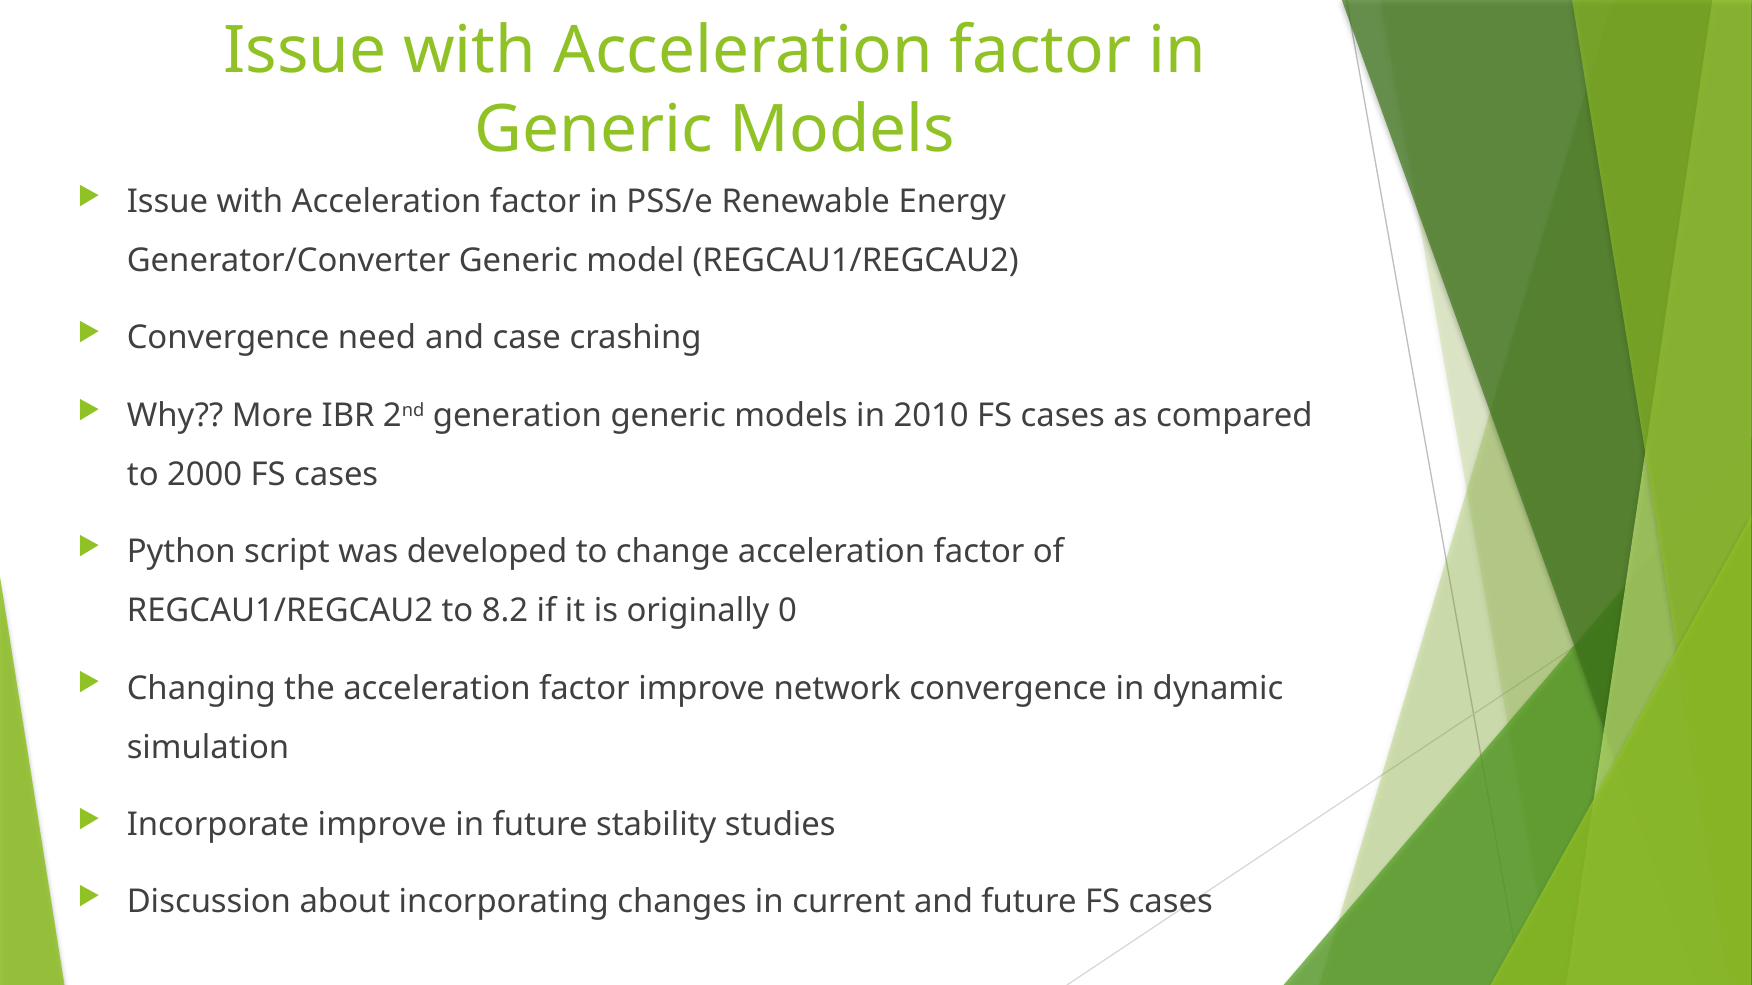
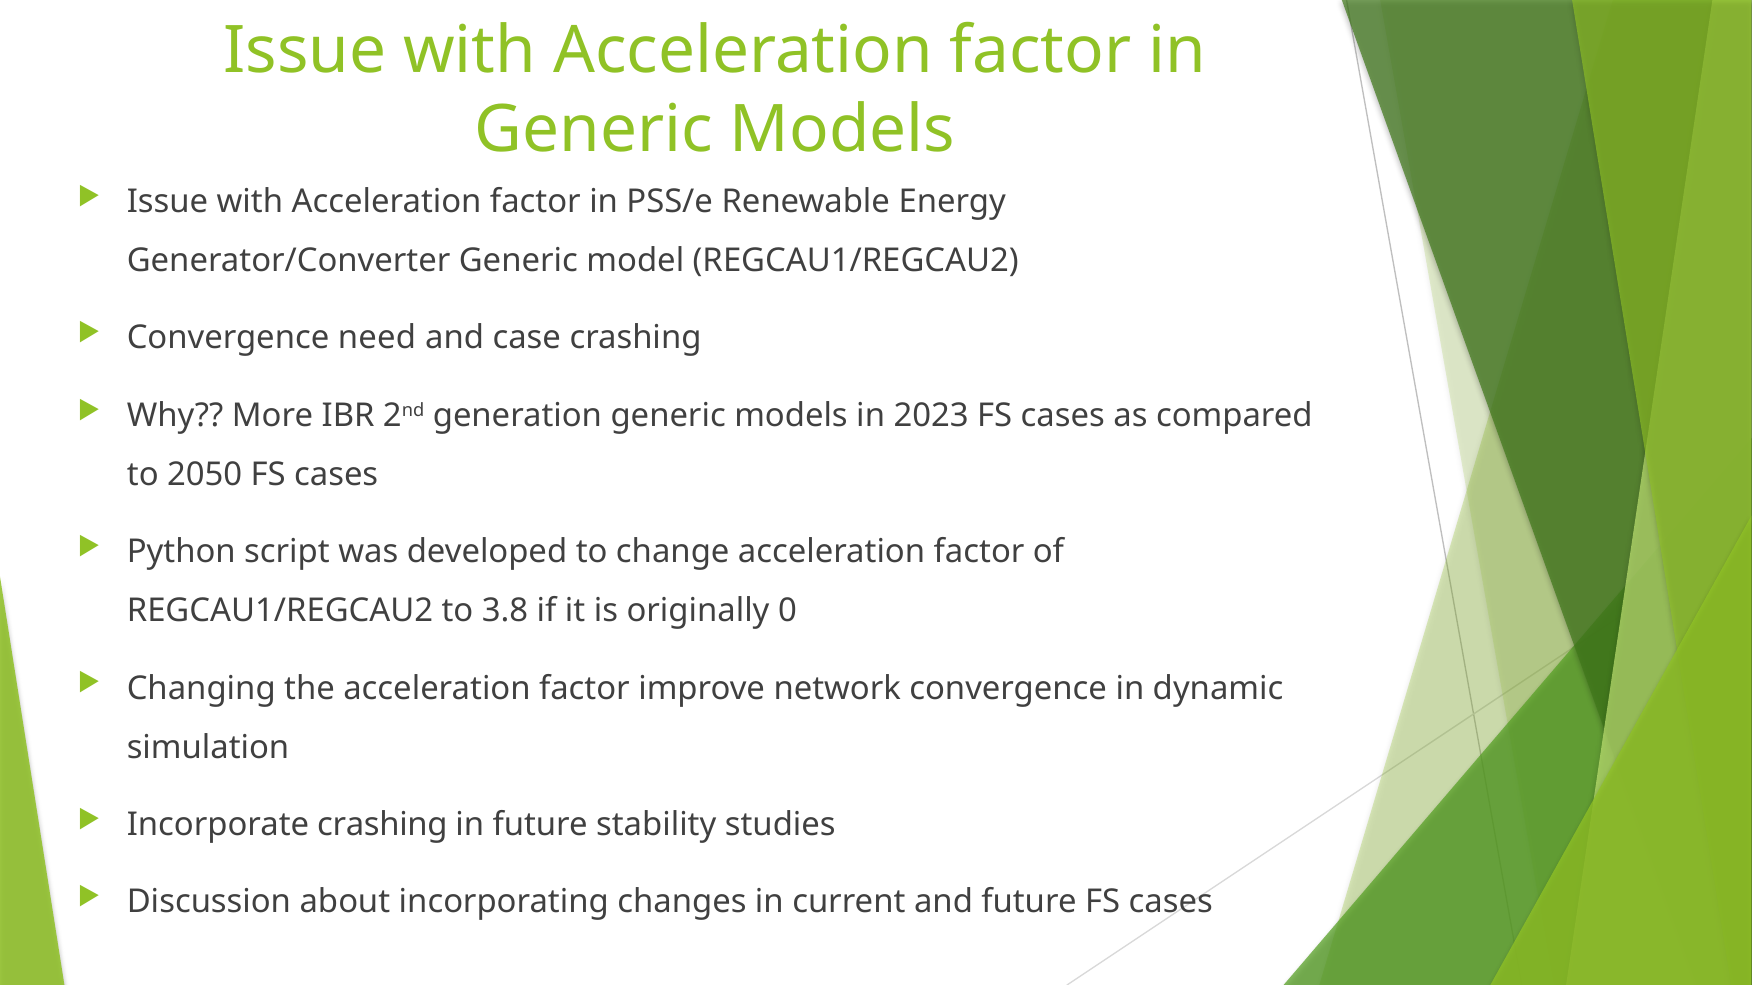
2010: 2010 -> 2023
2000: 2000 -> 2050
8.2: 8.2 -> 3.8
Incorporate improve: improve -> crashing
